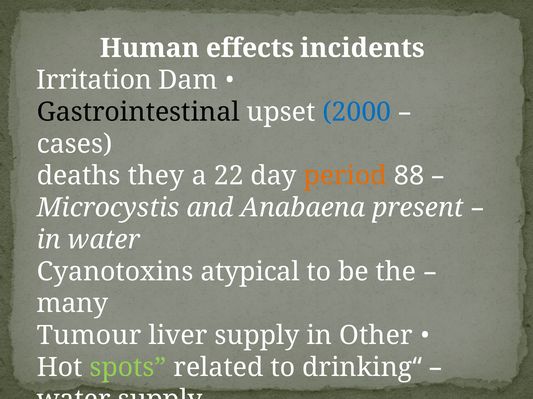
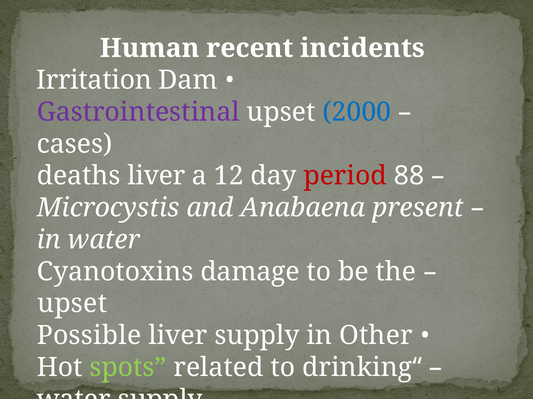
effects: effects -> recent
Gastrointestinal colour: black -> purple
deaths they: they -> liver
22: 22 -> 12
period colour: orange -> red
atypical: atypical -> damage
many at (72, 304): many -> upset
Tumour: Tumour -> Possible
